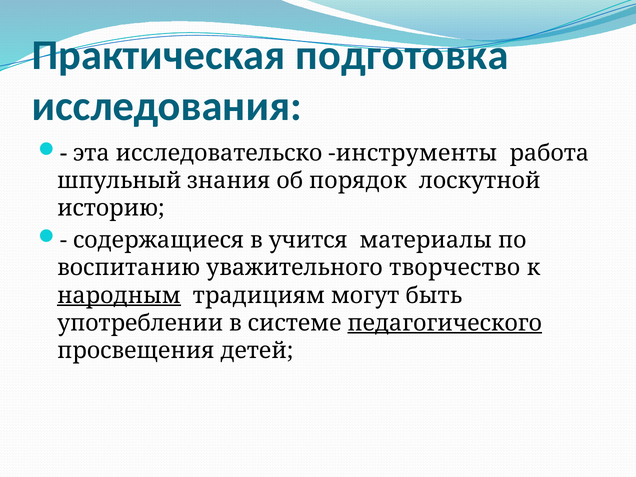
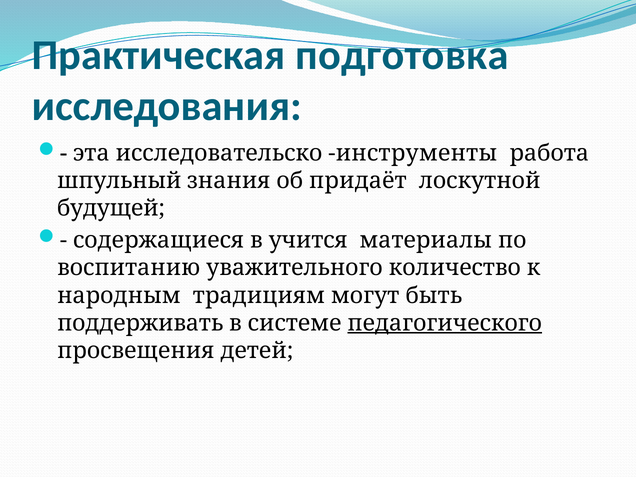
порядок: порядок -> придаёт
историю: историю -> будущей
творчество: творчество -> количество
народным underline: present -> none
употреблении: употреблении -> поддерживать
